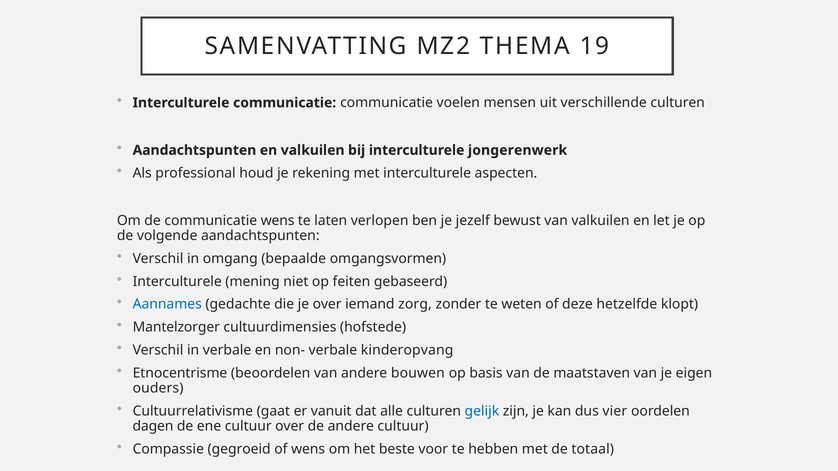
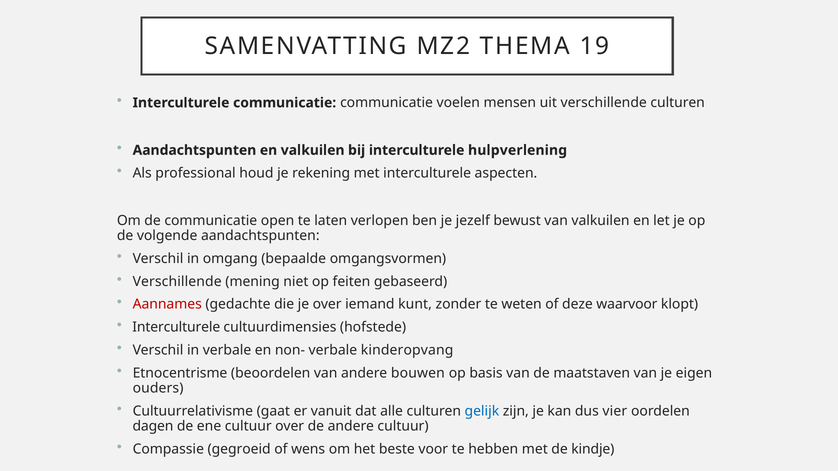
jongerenwerk: jongerenwerk -> hulpverlening
communicatie wens: wens -> open
Interculturele at (177, 282): Interculturele -> Verschillende
Aannames colour: blue -> red
zorg: zorg -> kunt
hetzelfde: hetzelfde -> waarvoor
Mantelzorger at (176, 327): Mantelzorger -> Interculturele
totaal: totaal -> kindje
